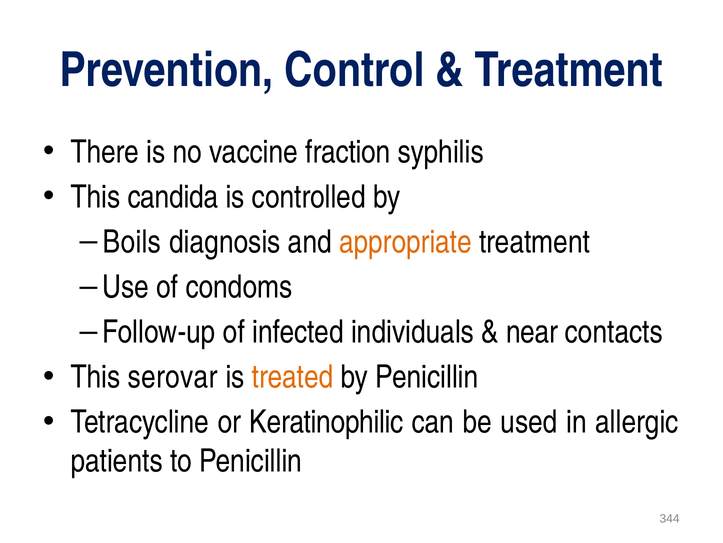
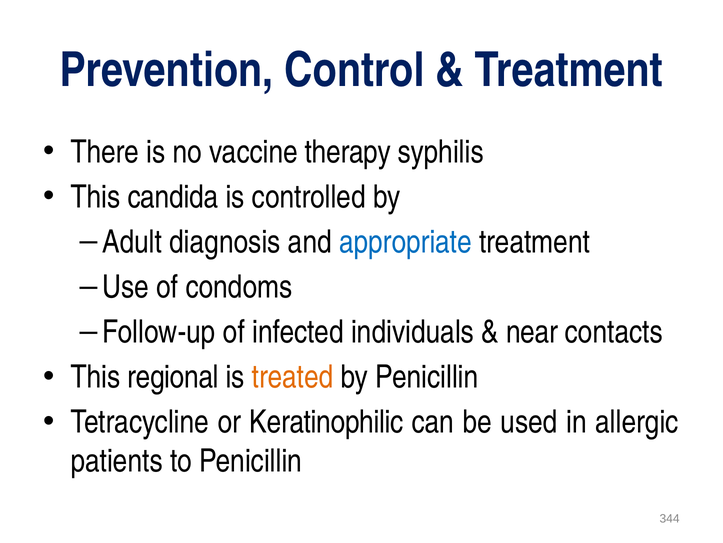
fraction: fraction -> therapy
Boils: Boils -> Adult
appropriate colour: orange -> blue
serovar: serovar -> regional
